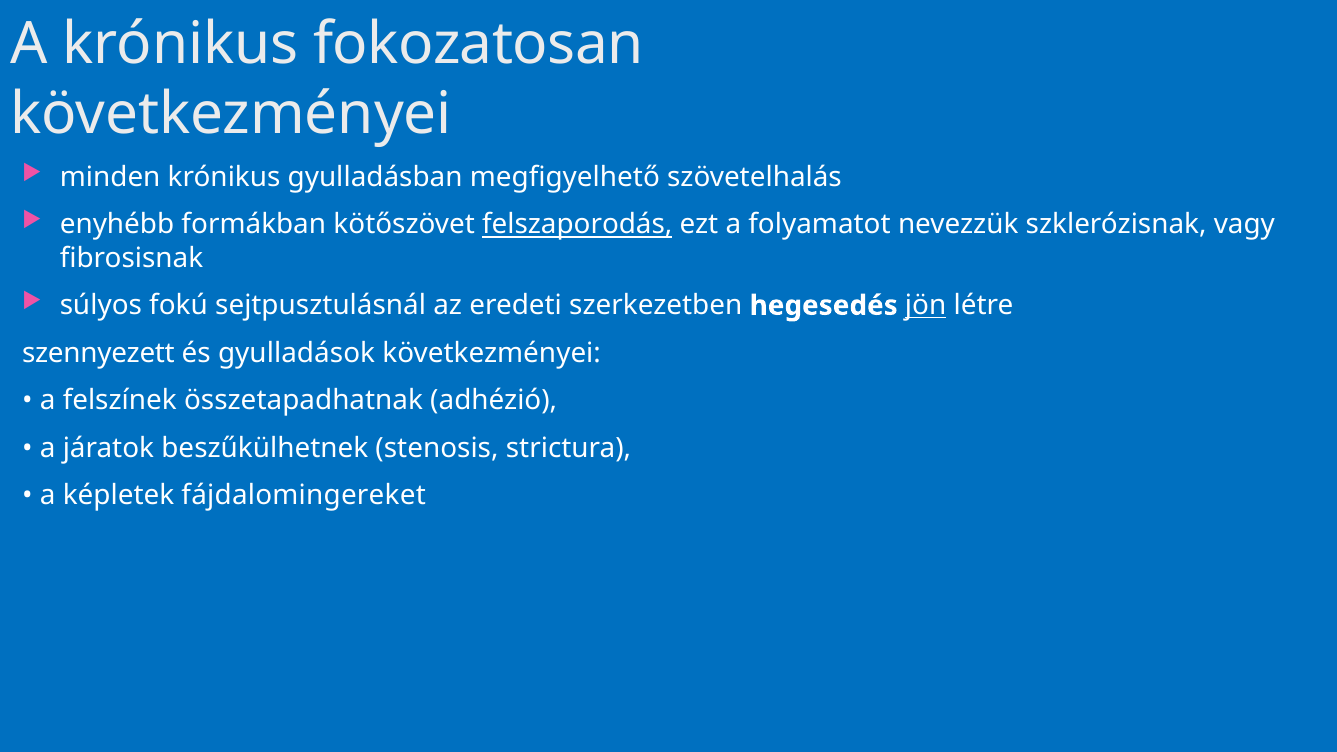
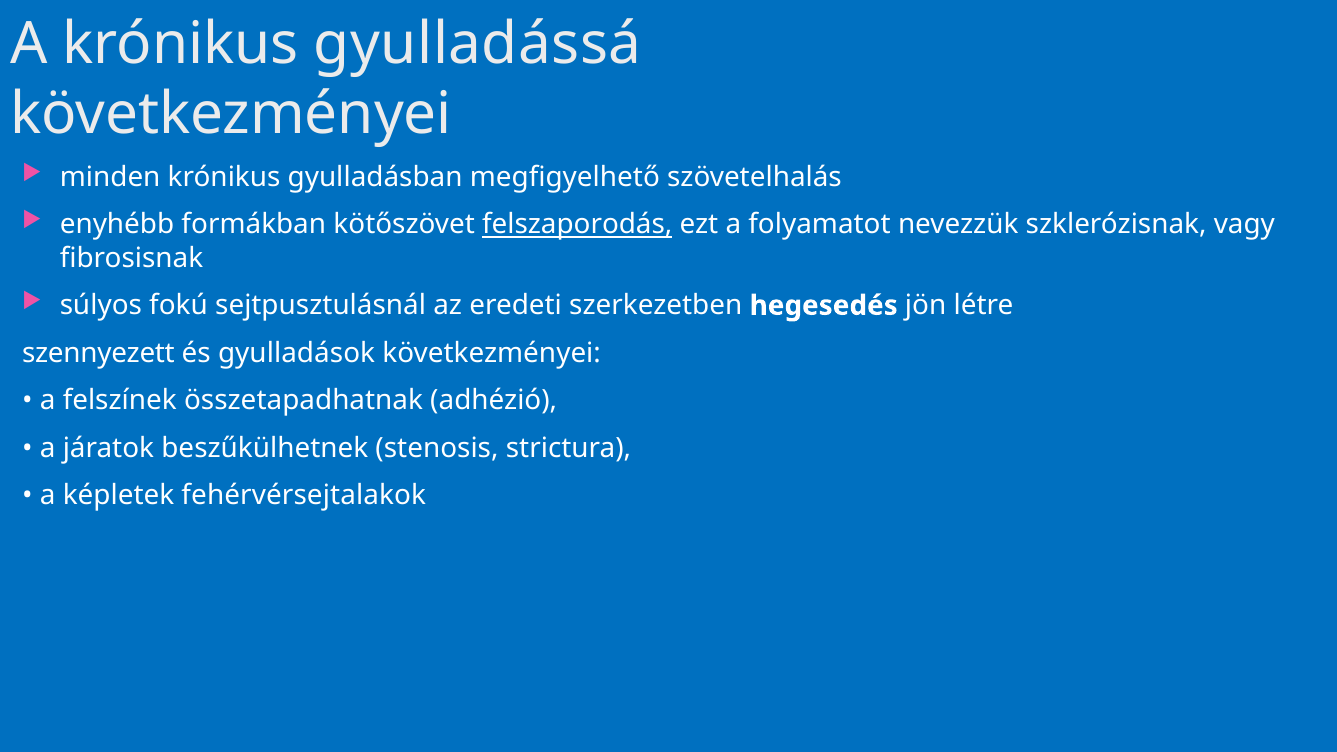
fokozatosan: fokozatosan -> gyulladássá
jön underline: present -> none
fájdalomingereket: fájdalomingereket -> fehérvérsejtalakok
